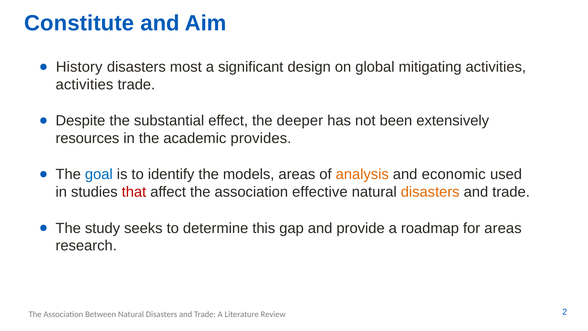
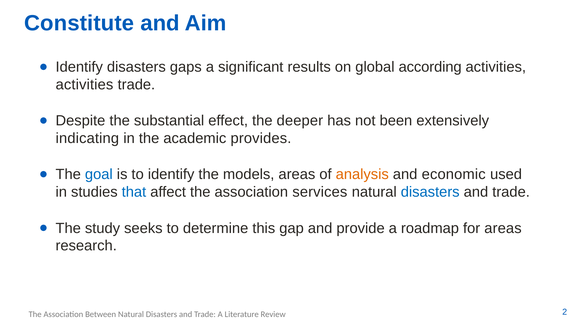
History at (79, 67): History -> Identify
most: most -> gaps
design: design -> results
mitigating: mitigating -> according
resources: resources -> indicating
that colour: red -> blue
effective: effective -> services
disasters at (430, 192) colour: orange -> blue
